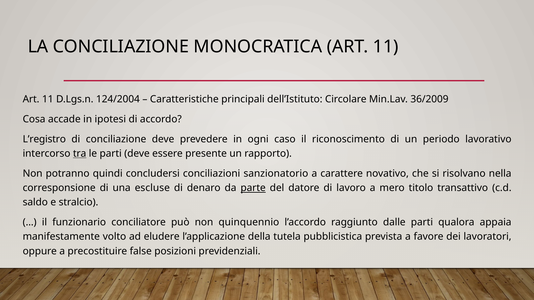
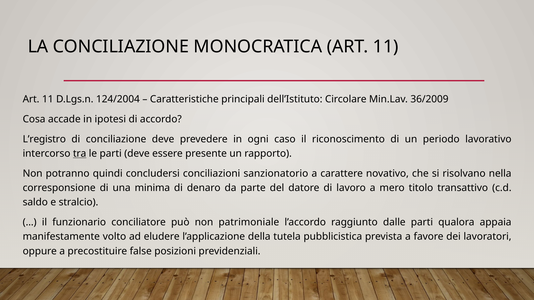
escluse: escluse -> minima
parte underline: present -> none
quinquennio: quinquennio -> patrimoniale
